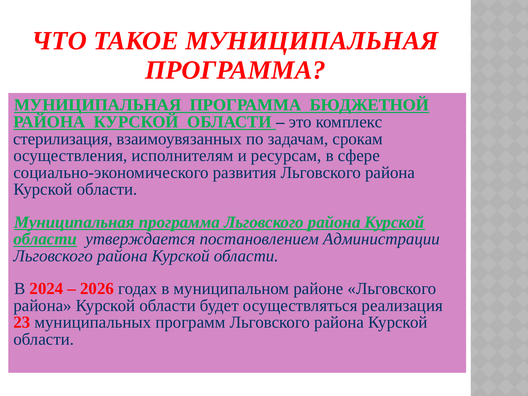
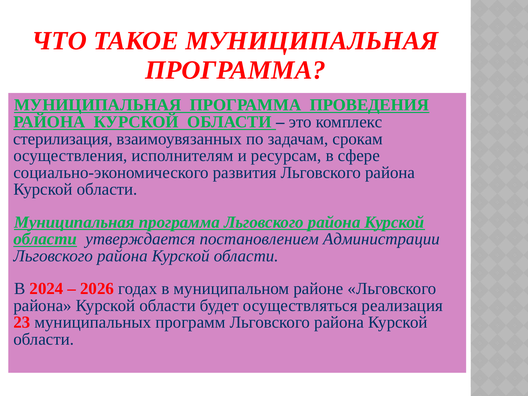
БЮДЖЕТНОЙ: БЮДЖЕТНОЙ -> ПРОВЕДЕНИЯ
